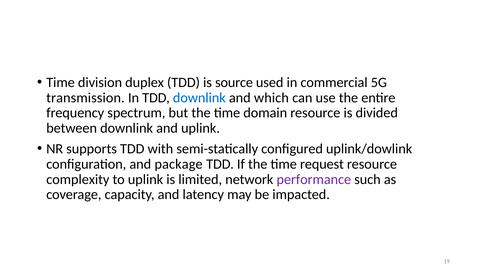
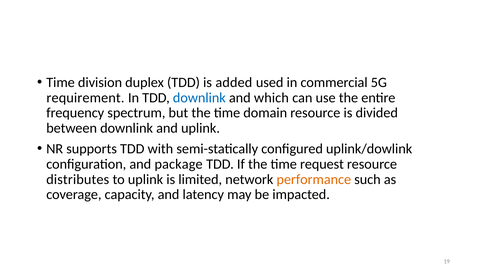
source: source -> added
transmission: transmission -> requirement
complexity: complexity -> distributes
performance colour: purple -> orange
